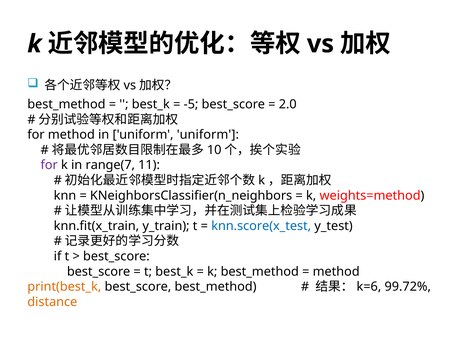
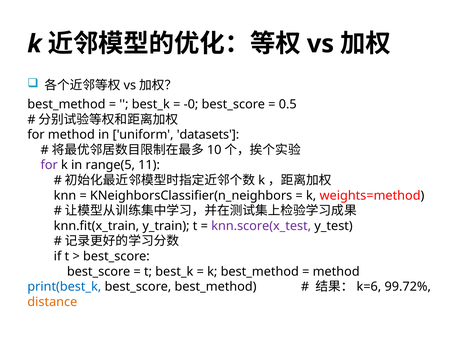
-5: -5 -> -0
2.0: 2.0 -> 0.5
uniform uniform: uniform -> datasets
range(7: range(7 -> range(5
knn.score(x_test colour: blue -> purple
print(best_k colour: orange -> blue
